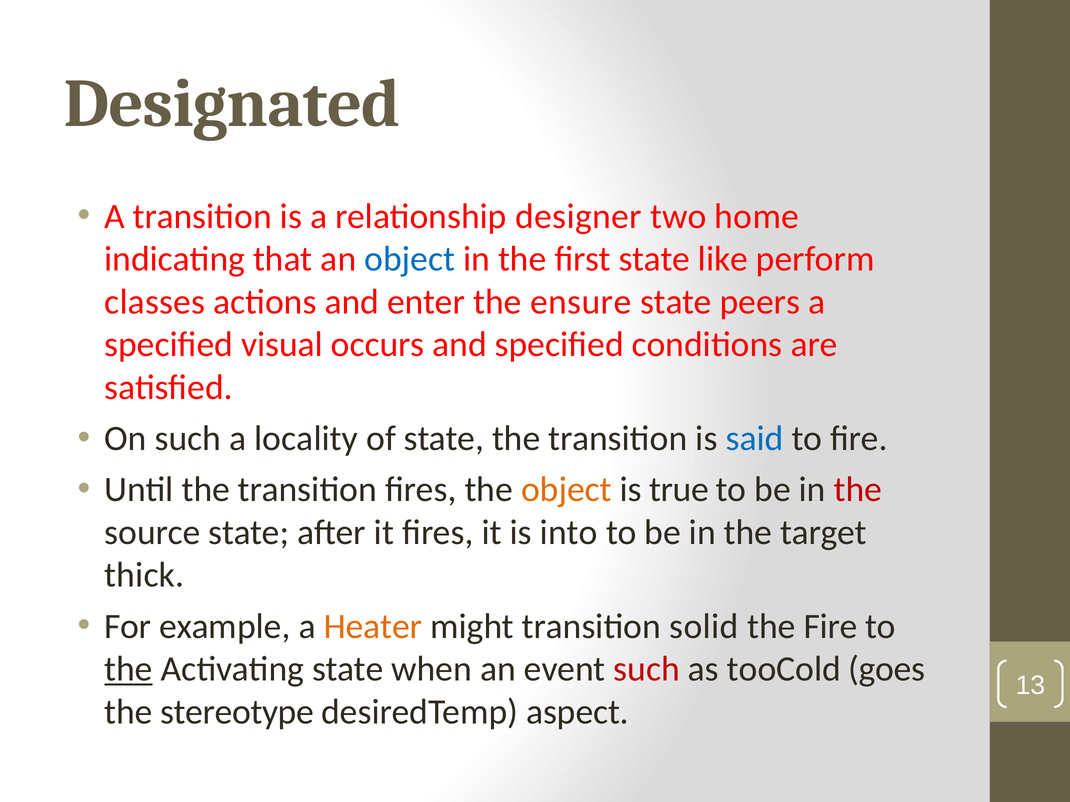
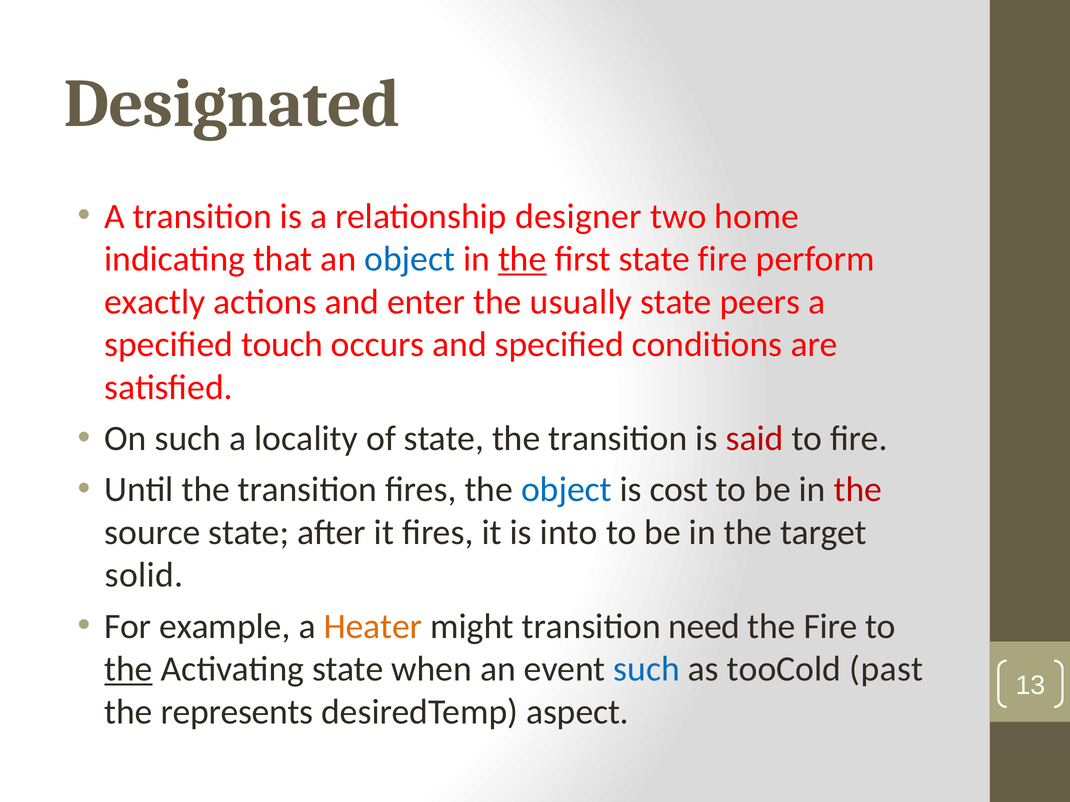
the at (522, 259) underline: none -> present
state like: like -> fire
classes: classes -> exactly
ensure: ensure -> usually
visual: visual -> touch
said colour: blue -> red
object at (566, 490) colour: orange -> blue
true: true -> cost
thick: thick -> solid
solid: solid -> need
such at (647, 670) colour: red -> blue
goes: goes -> past
stereotype: stereotype -> represents
